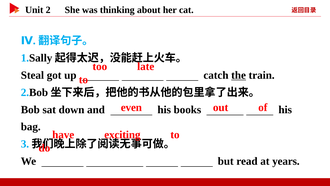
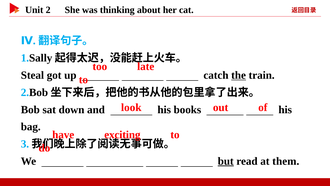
even: even -> look
but underline: none -> present
years: years -> them
